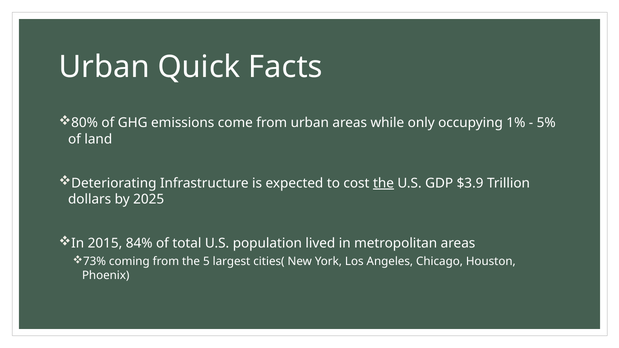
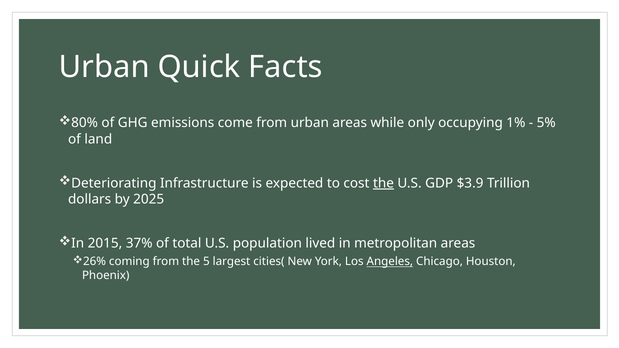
84%: 84% -> 37%
73%: 73% -> 26%
Angeles underline: none -> present
